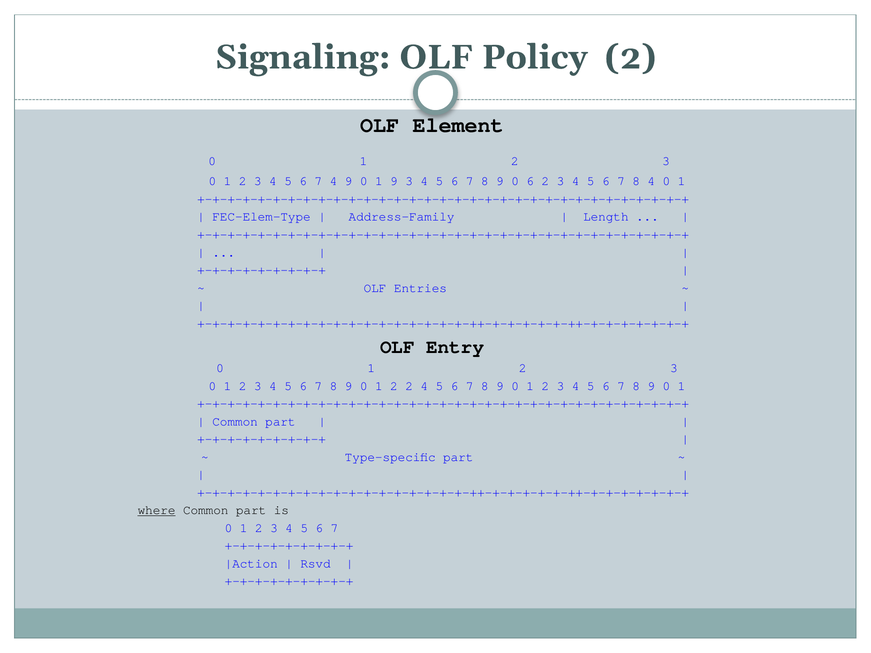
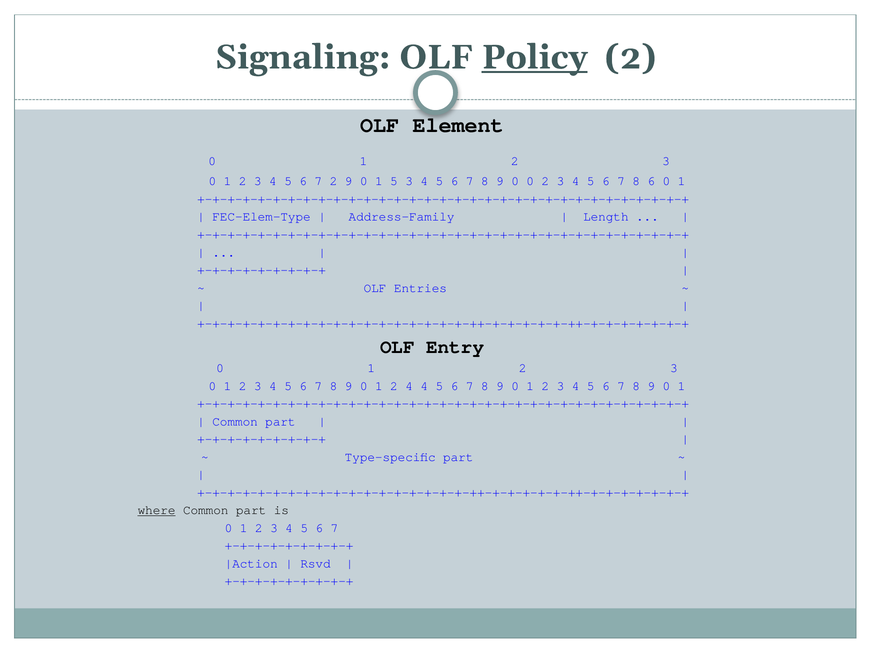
Policy underline: none -> present
7 4: 4 -> 2
1 9: 9 -> 5
0 6: 6 -> 0
8 4: 4 -> 6
2 2: 2 -> 4
